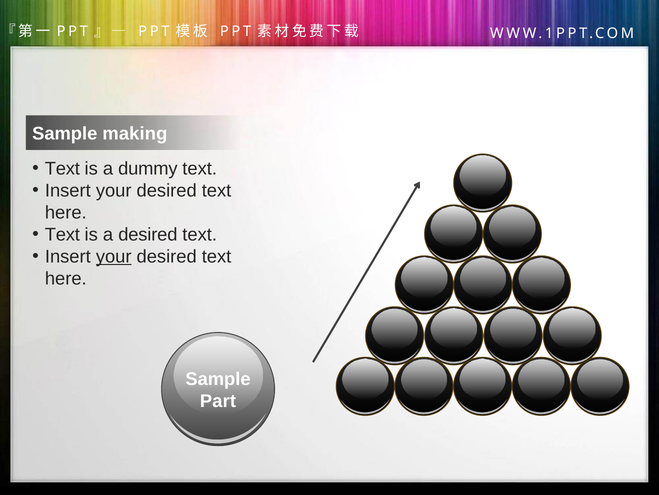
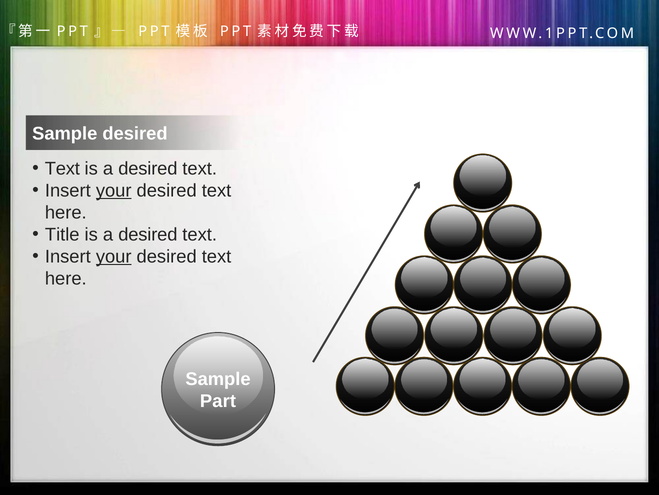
Sample making: making -> desired
dummy at (148, 168): dummy -> desired
your at (114, 190) underline: none -> present
Text at (62, 234): Text -> Title
